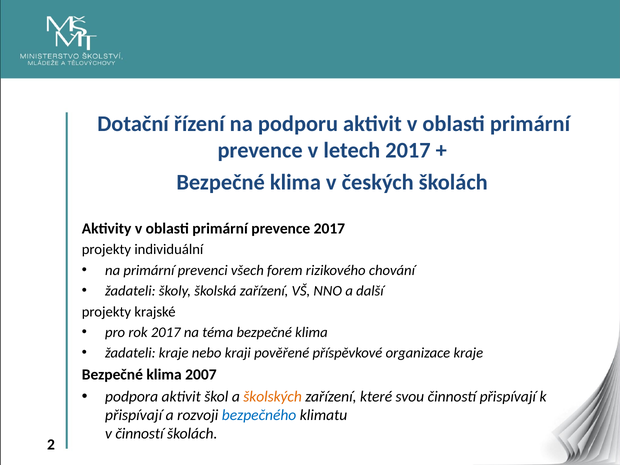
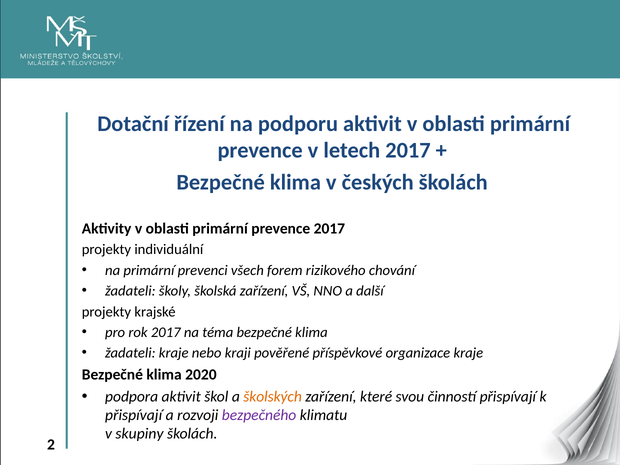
2007: 2007 -> 2020
bezpečného colour: blue -> purple
v činností: činností -> skupiny
